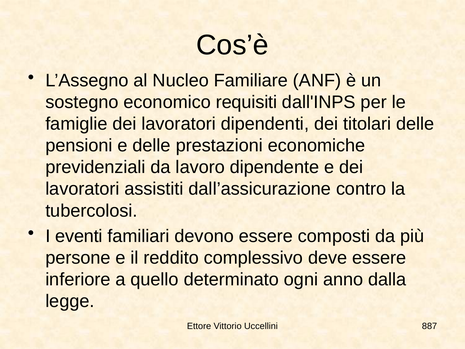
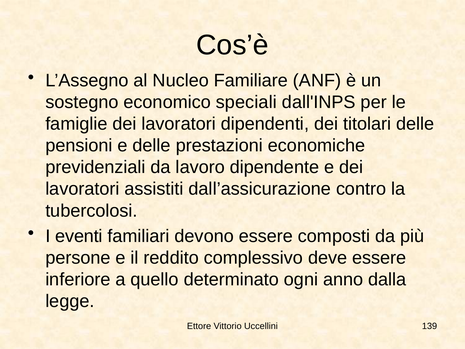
requisiti: requisiti -> speciali
887: 887 -> 139
